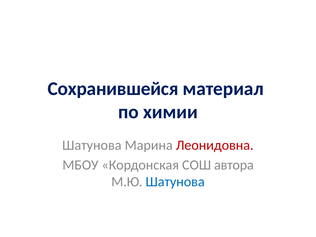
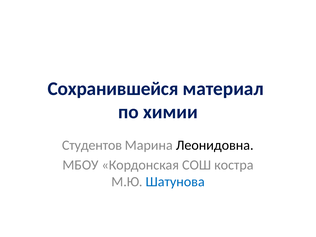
Шатунова at (92, 145): Шатунова -> Студентов
Леонидовна colour: red -> black
автора: автора -> костра
